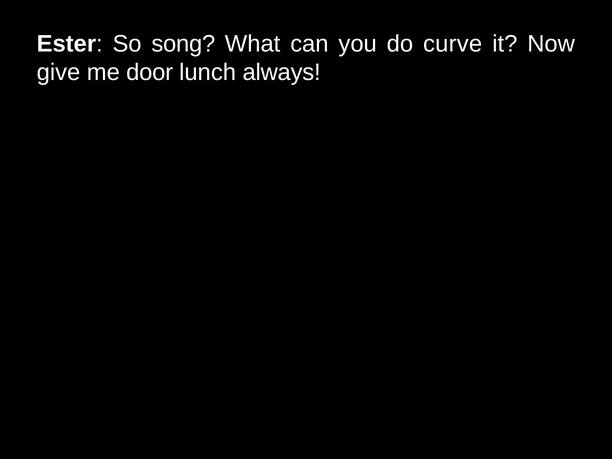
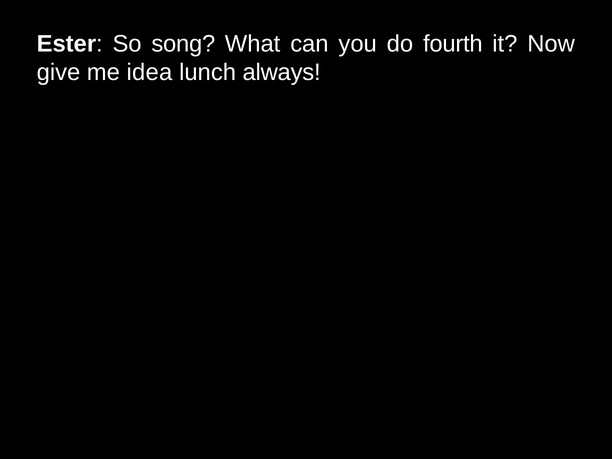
curve: curve -> fourth
door: door -> idea
